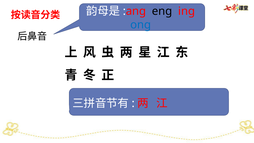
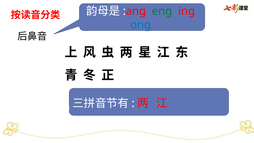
eng colour: black -> green
